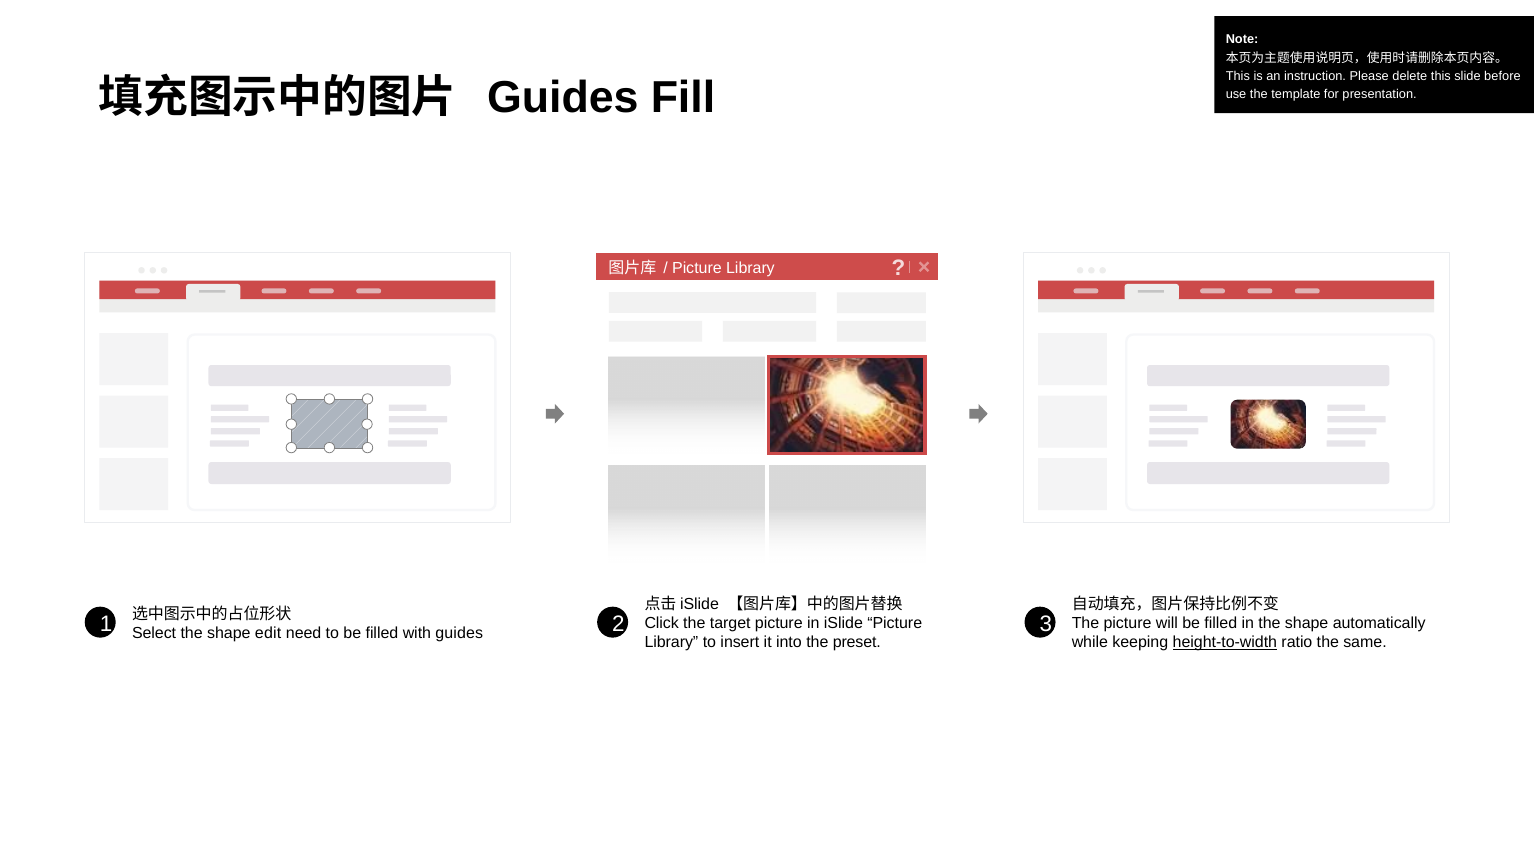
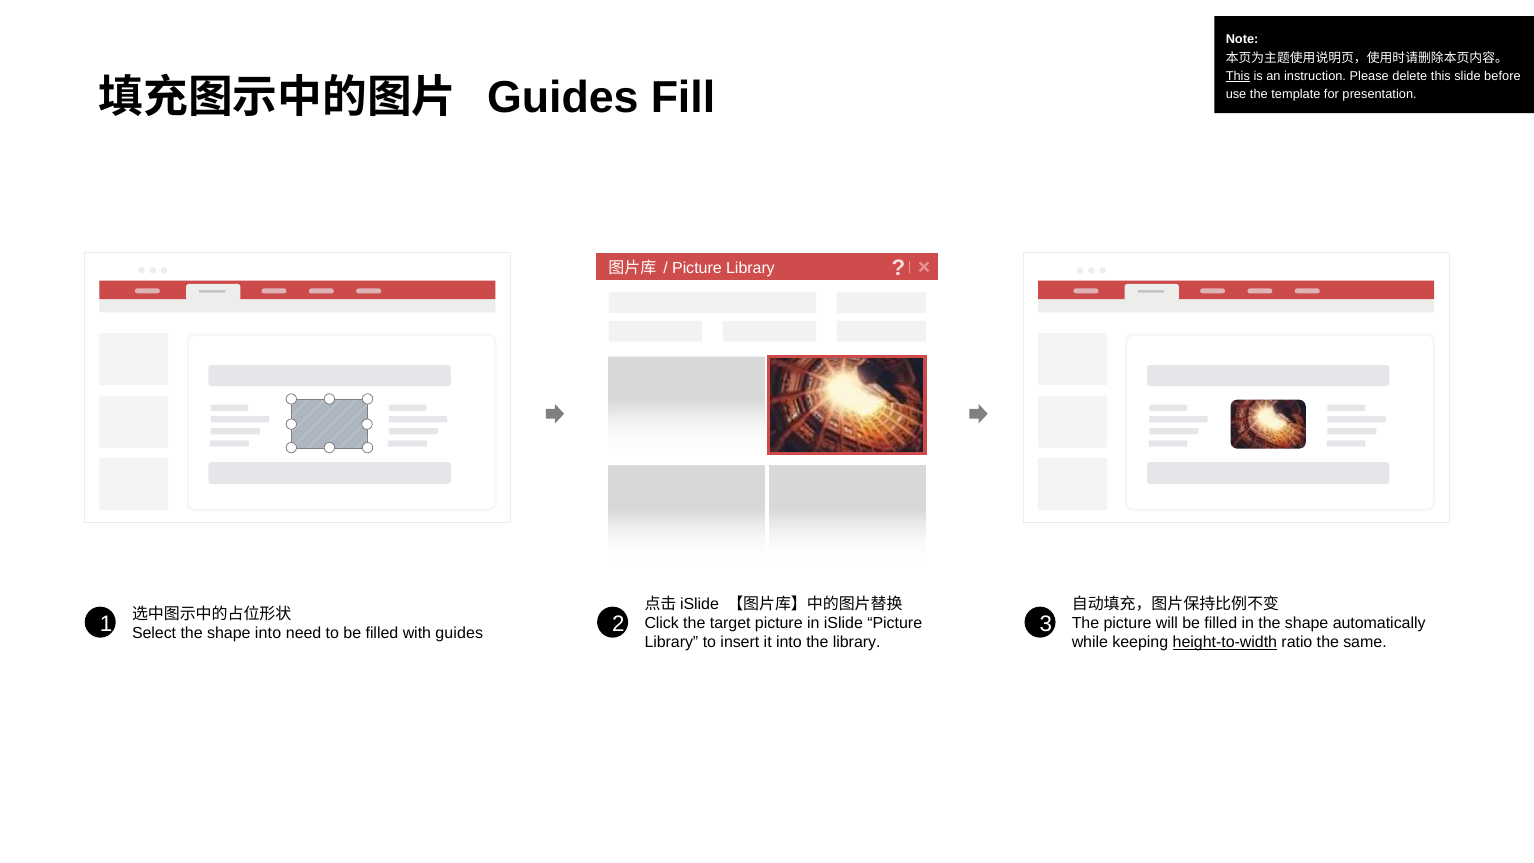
This at (1238, 76) underline: none -> present
shape edit: edit -> into
the preset: preset -> library
